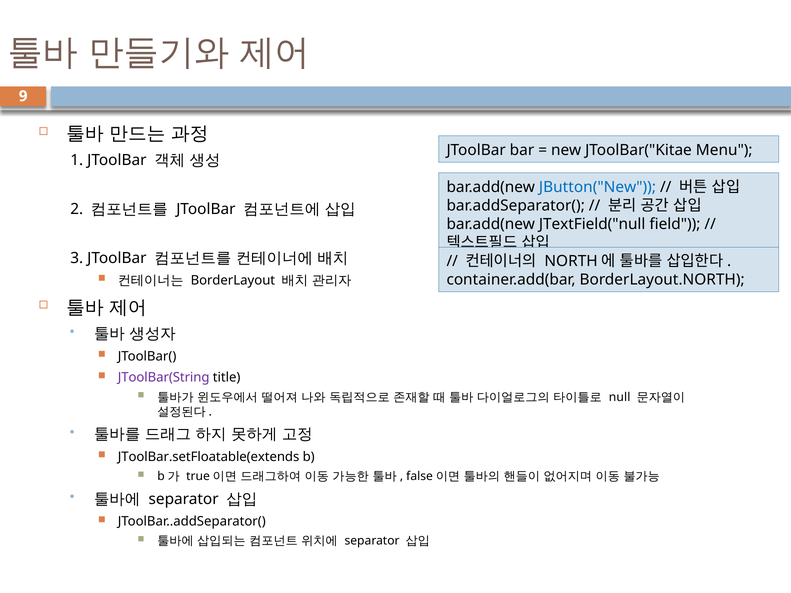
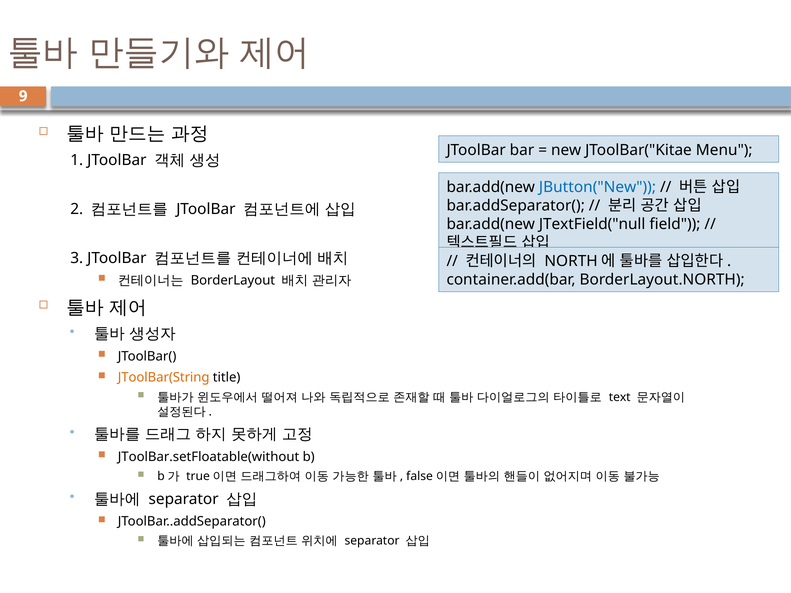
JToolBar(String colour: purple -> orange
null: null -> text
JToolBar.setFloatable(extends: JToolBar.setFloatable(extends -> JToolBar.setFloatable(without
